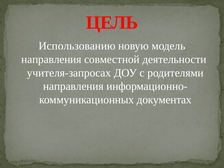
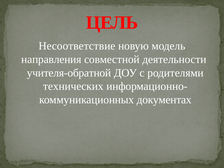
Использованию: Использованию -> Несоответствие
учителя-запросах: учителя-запросах -> учителя-обратной
направления at (73, 86): направления -> технических
